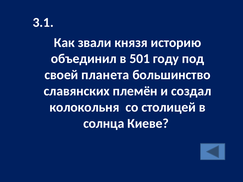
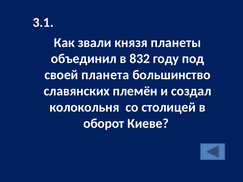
историю: историю -> планеты
501: 501 -> 832
солнца: солнца -> оборот
